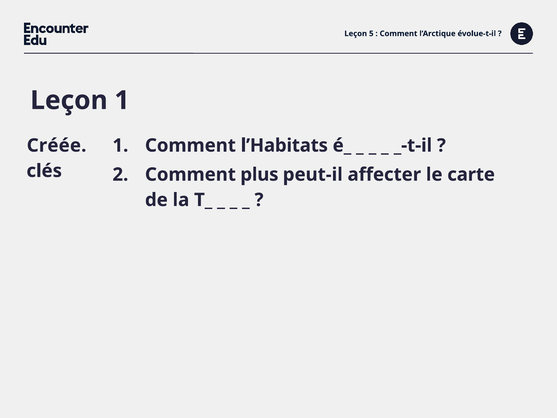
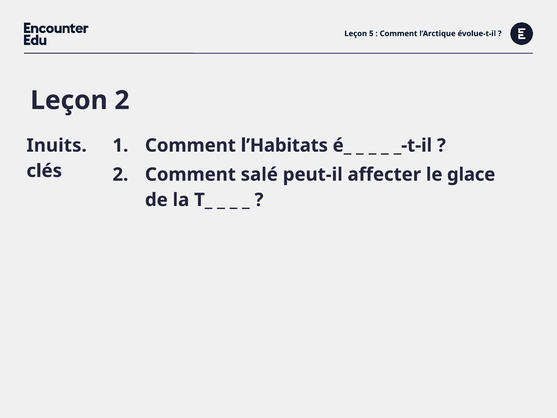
Leçon 1: 1 -> 2
Créée: Créée -> Inuits
plus: plus -> salé
carte: carte -> glace
